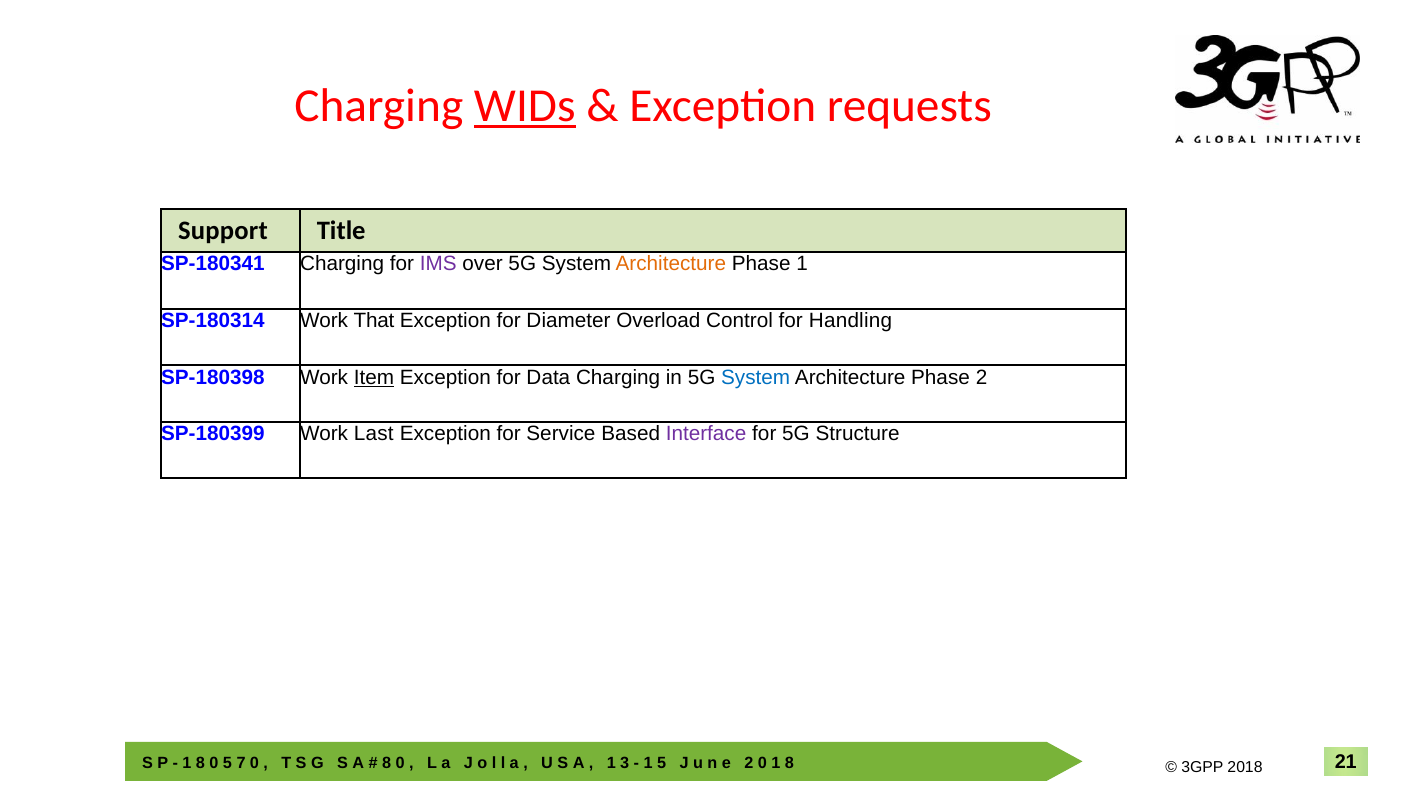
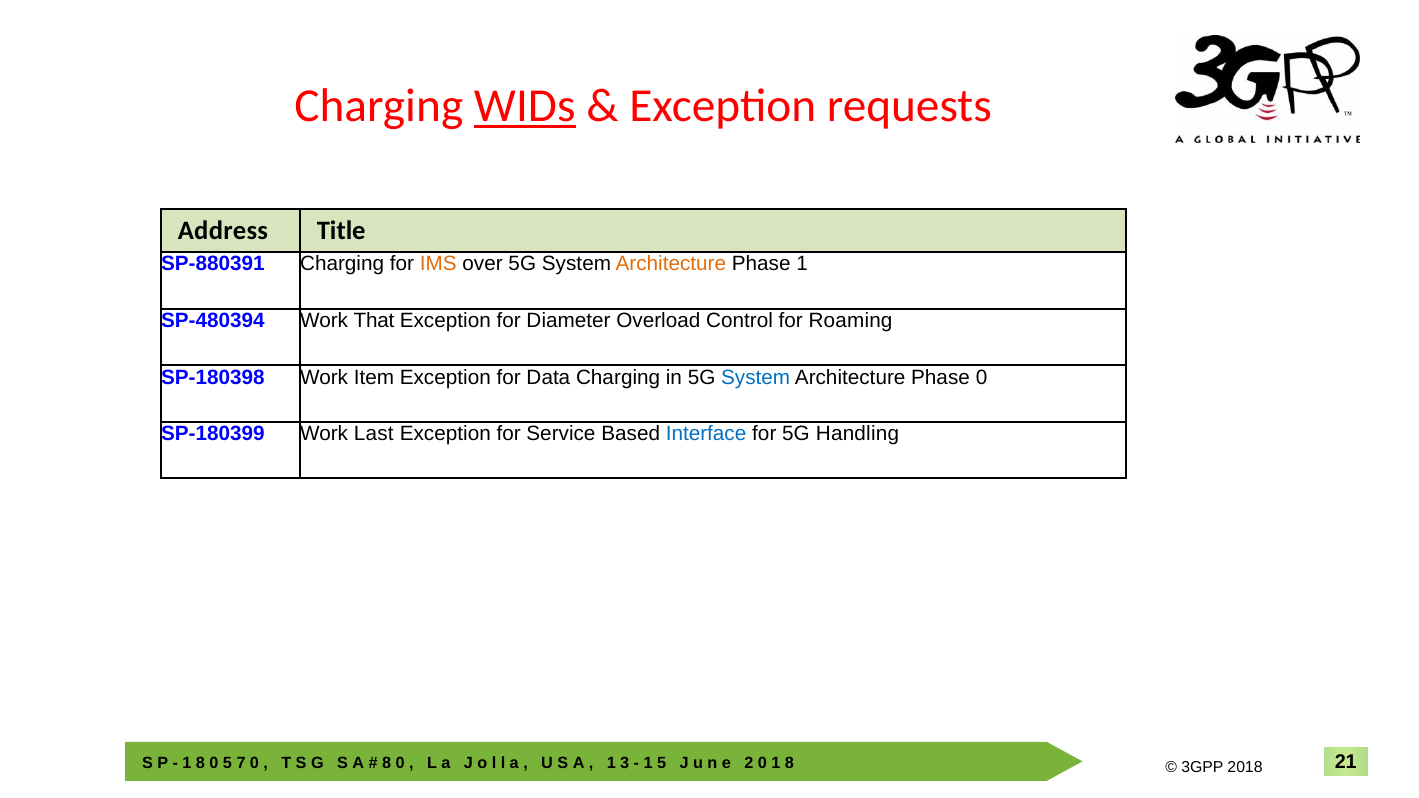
Support: Support -> Address
SP-180341: SP-180341 -> SP-880391
IMS colour: purple -> orange
SP-180314: SP-180314 -> SP-480394
Handling: Handling -> Roaming
Item underline: present -> none
Phase 2: 2 -> 0
Interface colour: purple -> blue
Structure: Structure -> Handling
